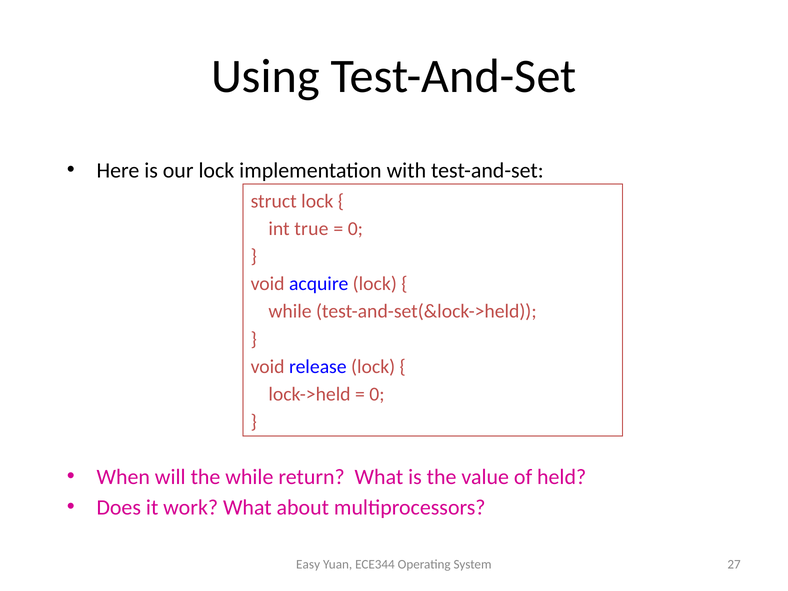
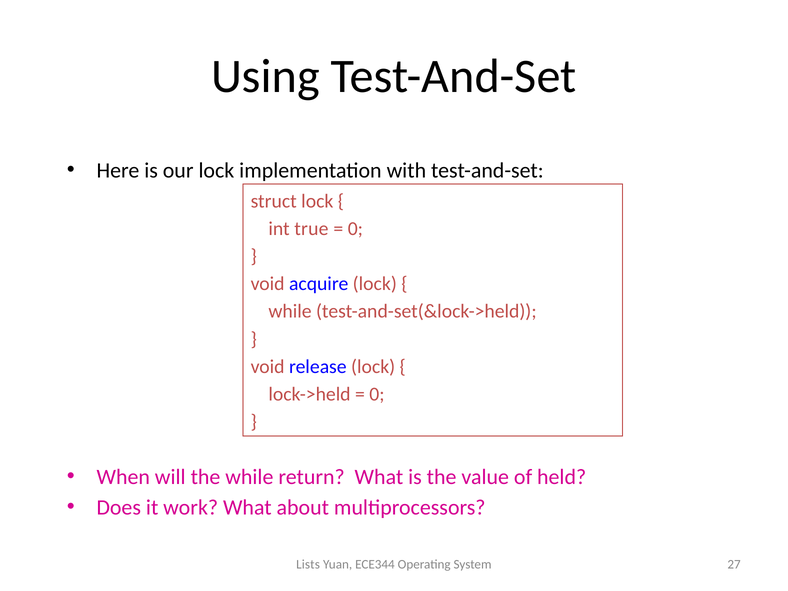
Easy: Easy -> Lists
